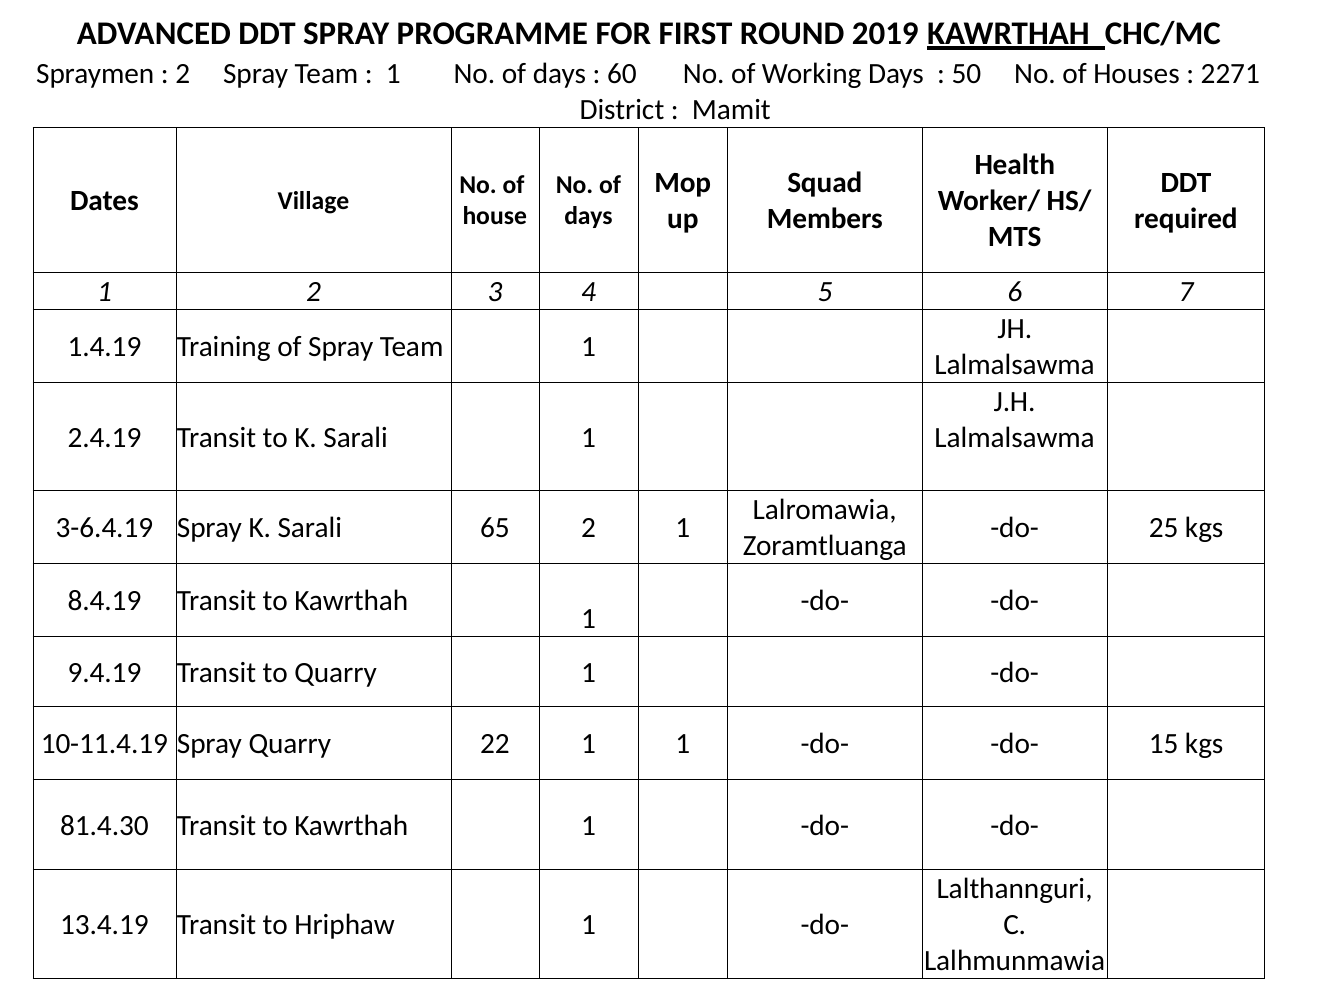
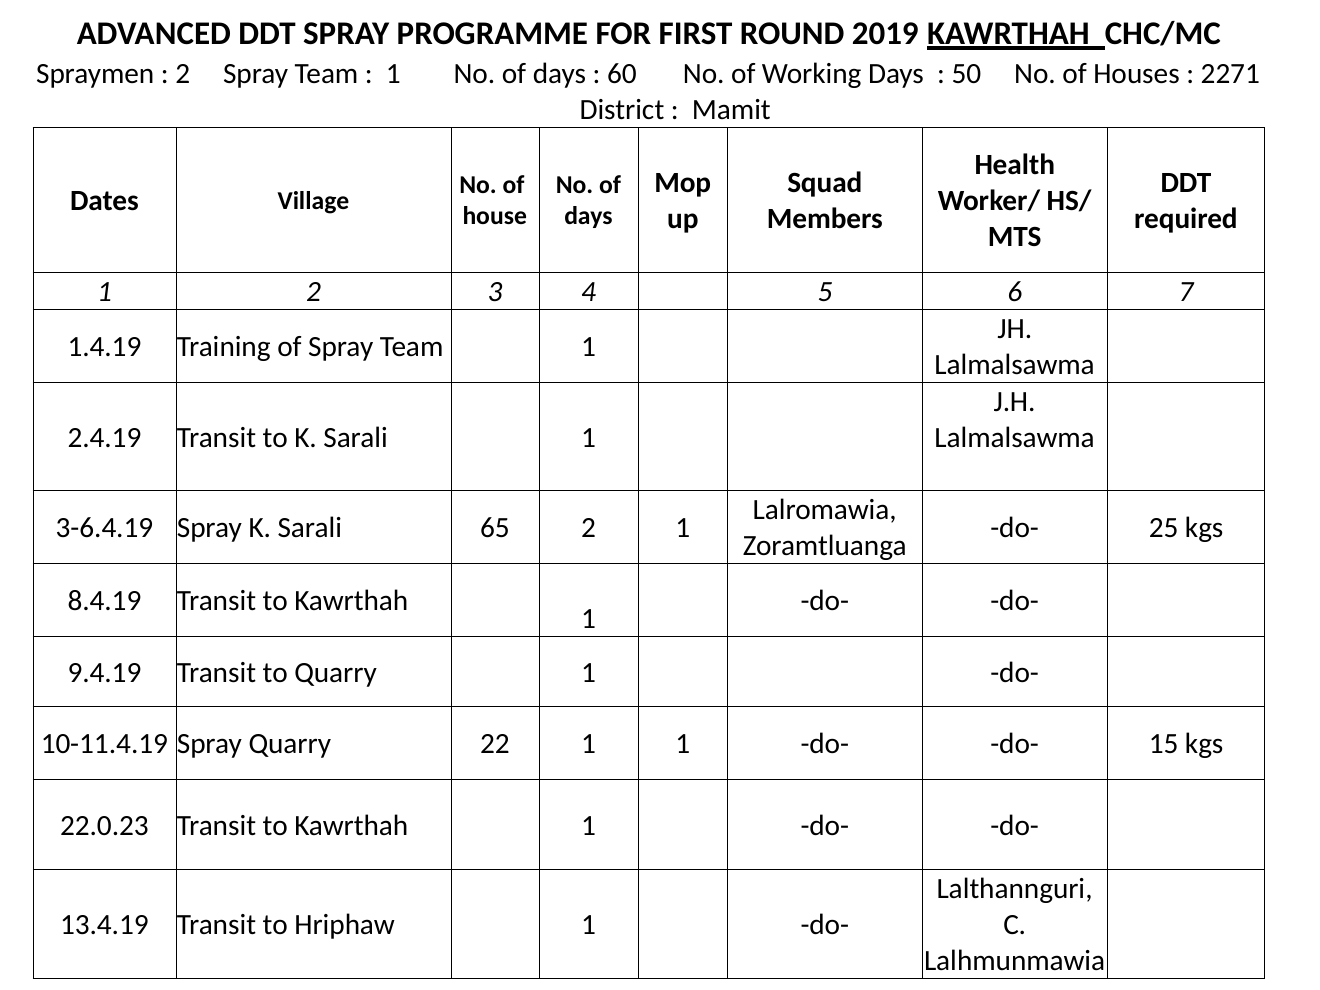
81.4.30: 81.4.30 -> 22.0.23
